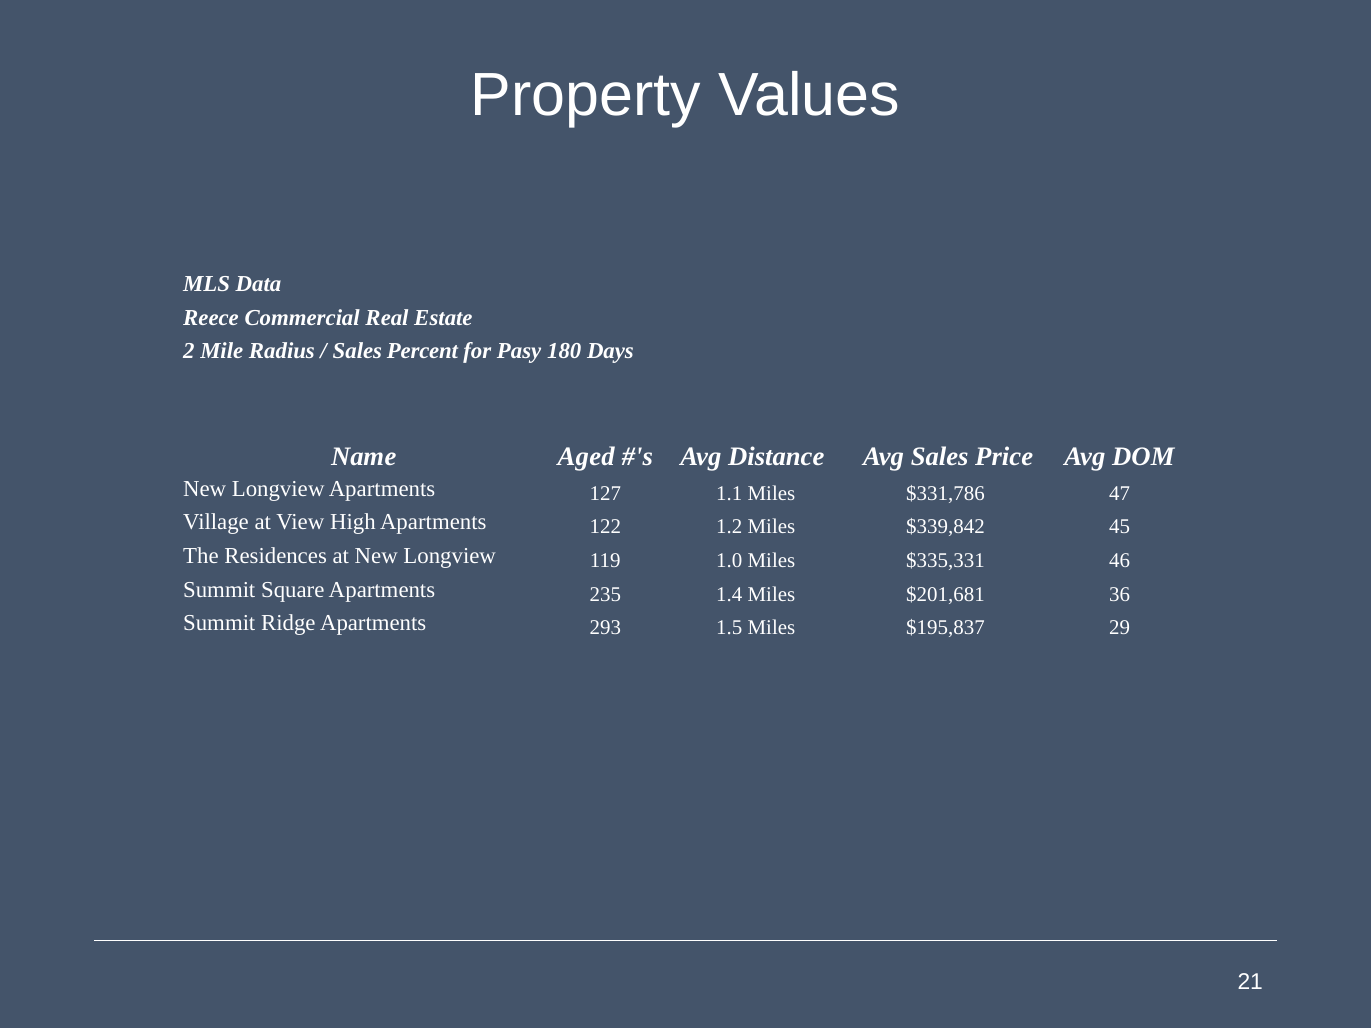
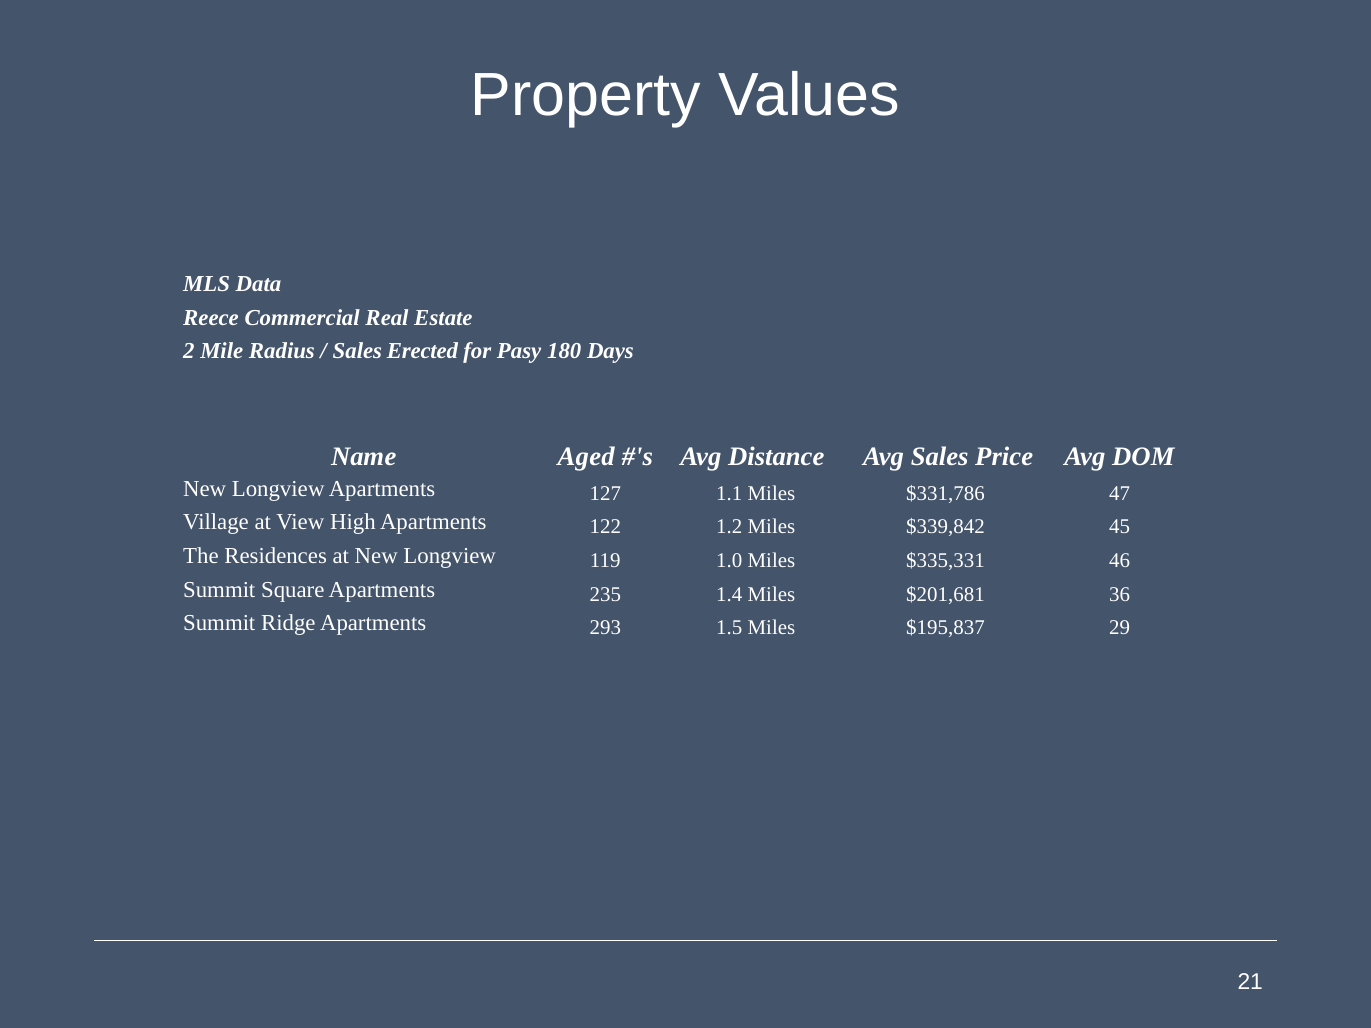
Percent: Percent -> Erected
